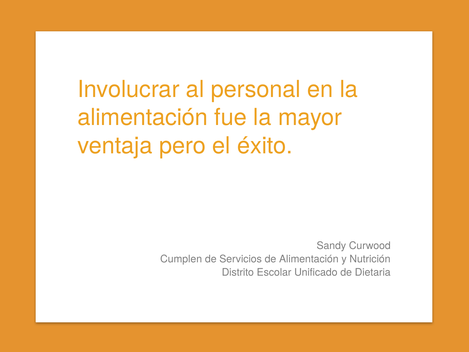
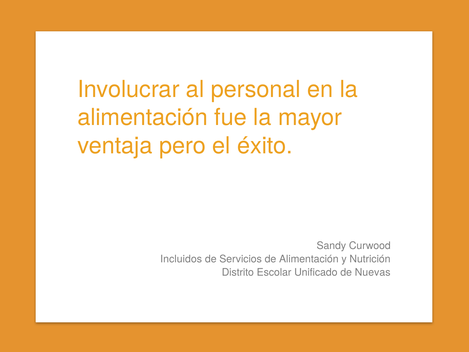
Cumplen: Cumplen -> Incluidos
Dietaria: Dietaria -> Nuevas
